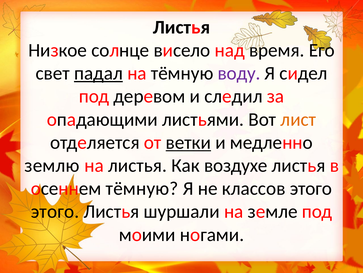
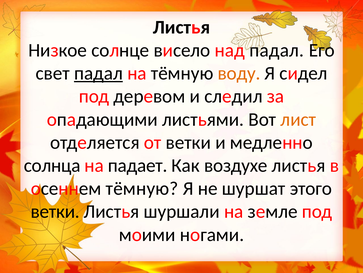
над время: время -> падал
воду colour: purple -> orange
ветки at (188, 142) underline: present -> none
землю: землю -> солнца
на листья: листья -> падает
классов: классов -> шуршат
этого at (55, 211): этого -> ветки
